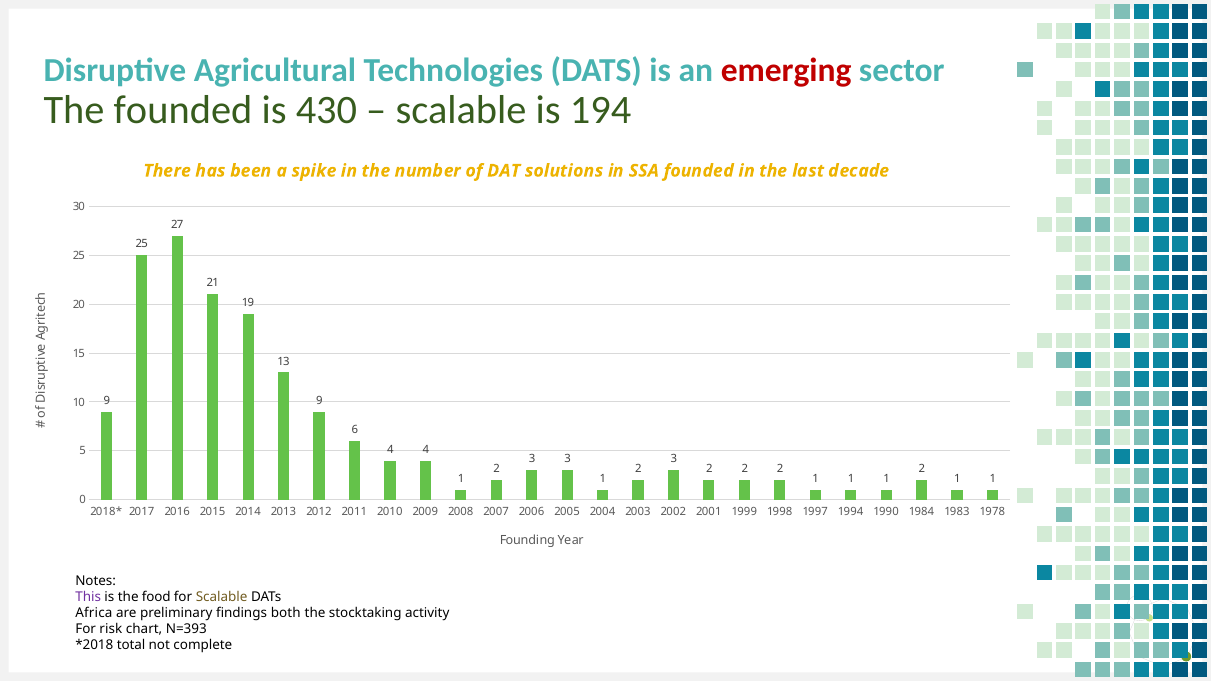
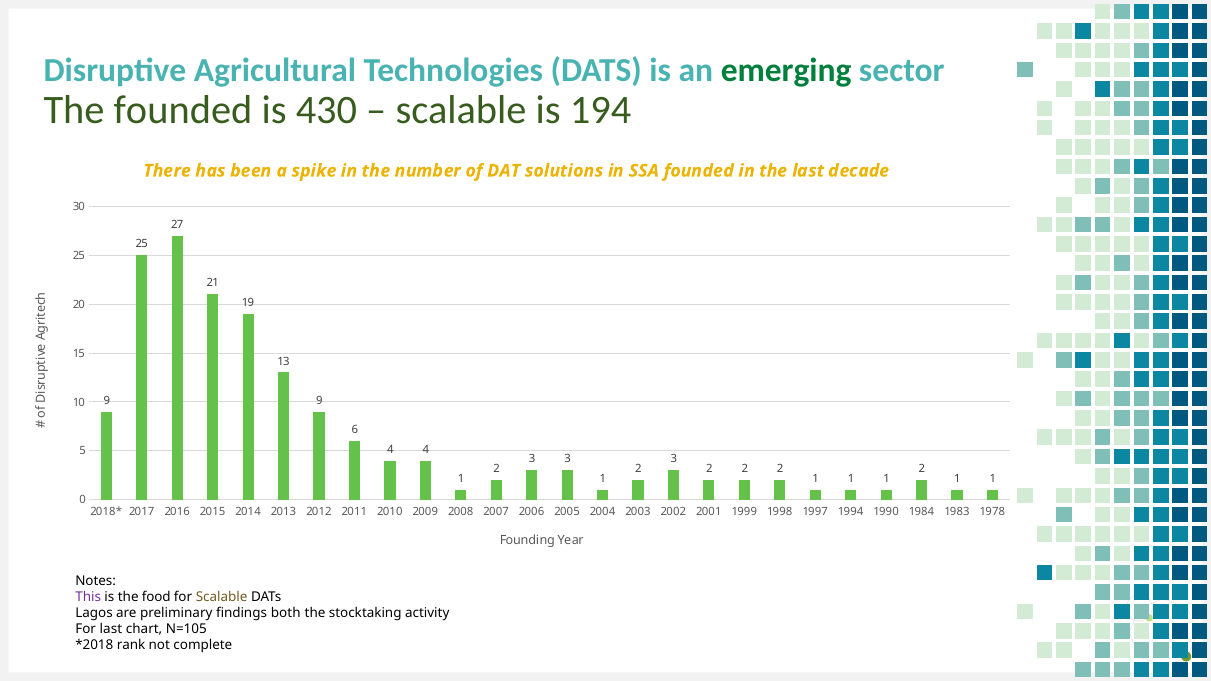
emerging colour: red -> green
Africa: Africa -> Lagos
For risk: risk -> last
N=393: N=393 -> N=105
total: total -> rank
